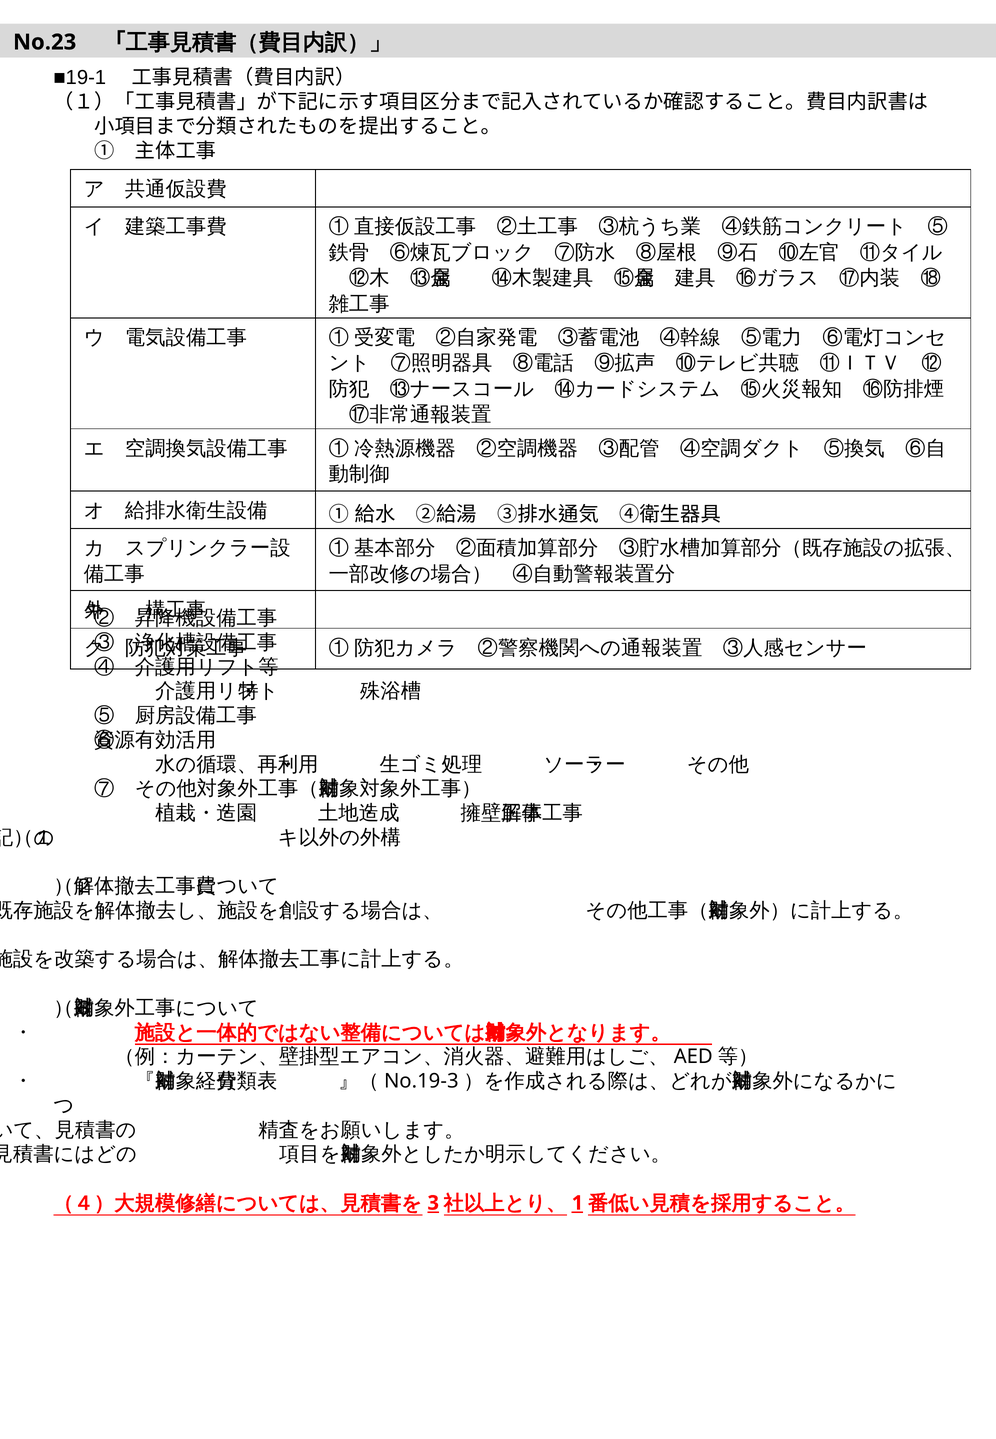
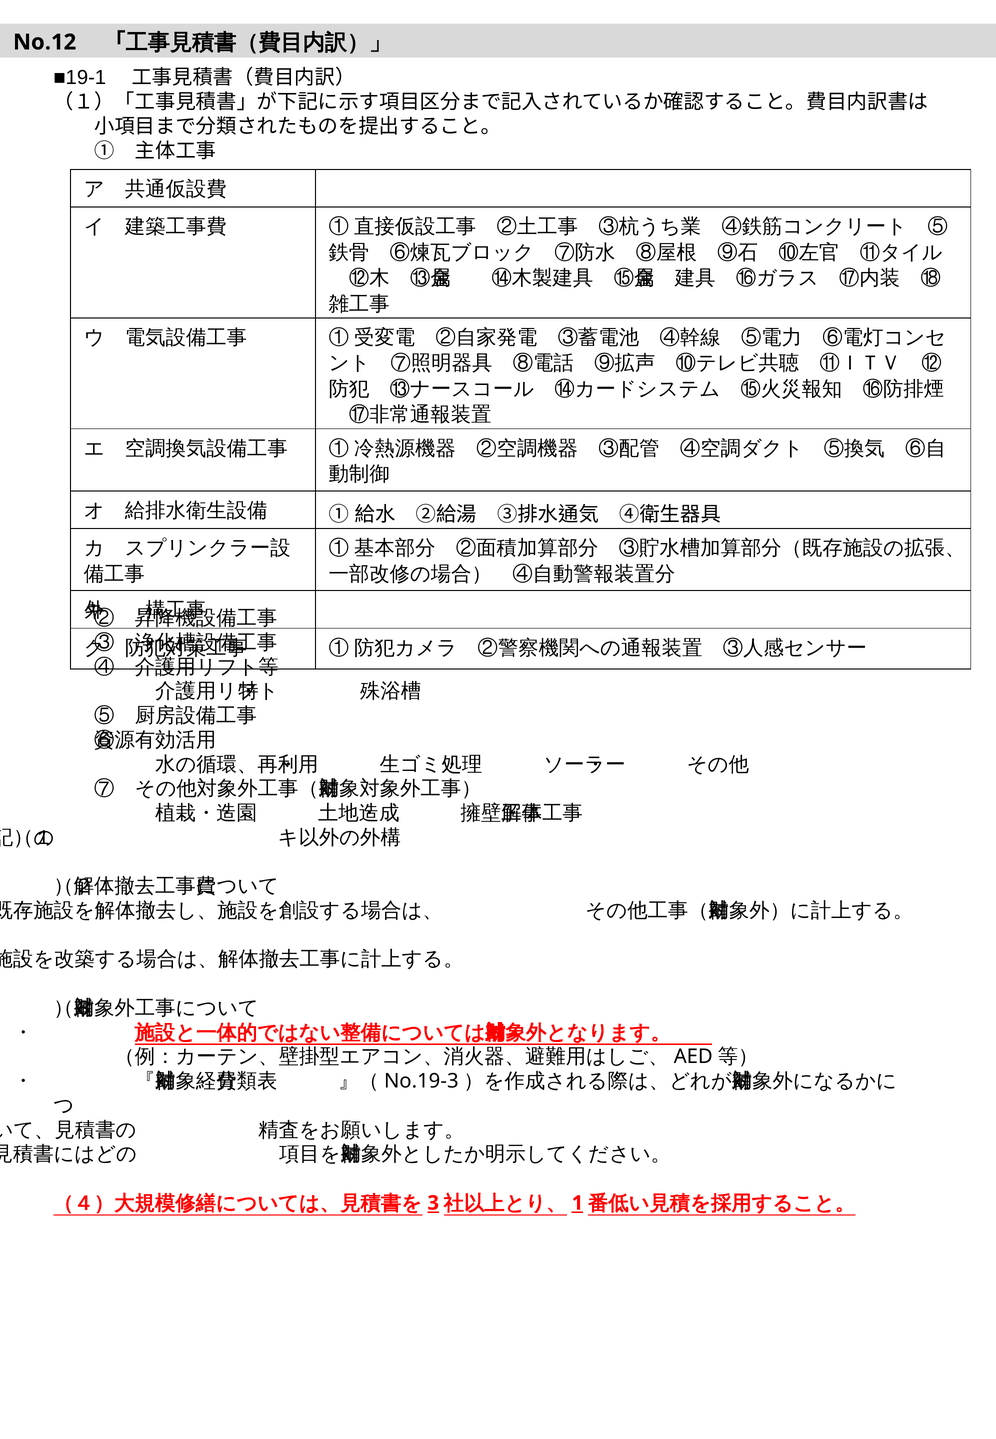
No.23: No.23 -> No.12
